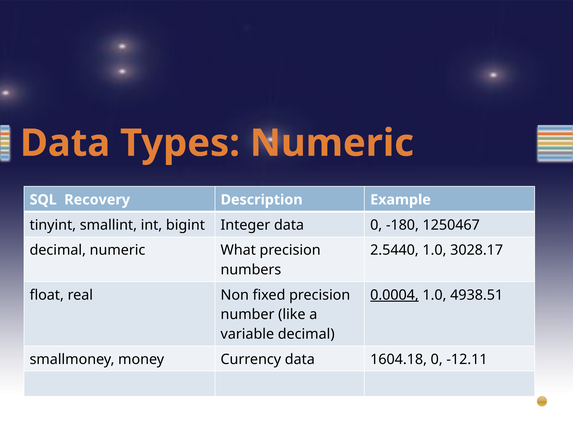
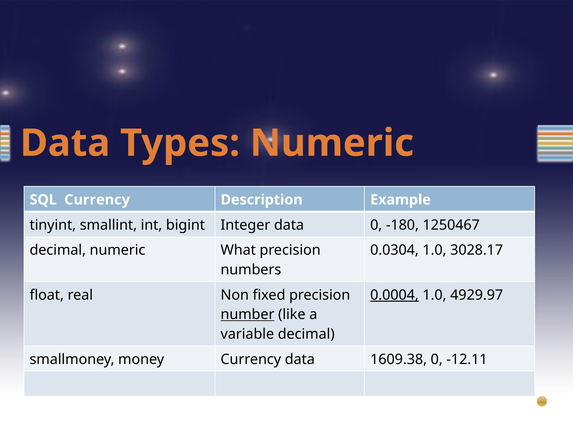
SQL Recovery: Recovery -> Currency
2.5440: 2.5440 -> 0.0304
4938.51: 4938.51 -> 4929.97
number underline: none -> present
1604.18: 1604.18 -> 1609.38
